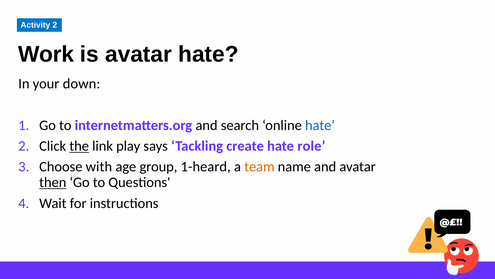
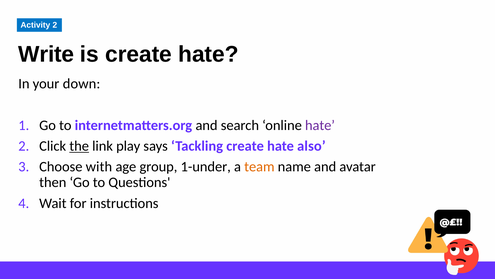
Work: Work -> Write
is avatar: avatar -> create
hate at (320, 125) colour: blue -> purple
role: role -> also
1-heard: 1-heard -> 1-under
then underline: present -> none
